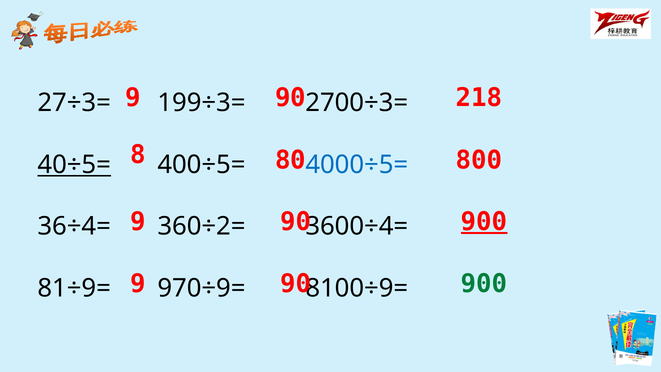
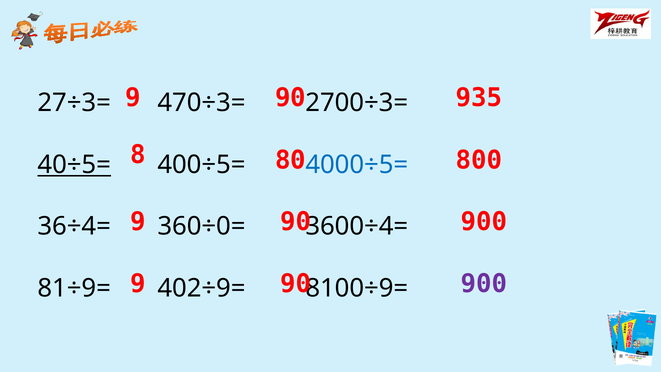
218: 218 -> 935
199÷3=: 199÷3= -> 470÷3=
900 at (484, 222) underline: present -> none
360÷2=: 360÷2= -> 360÷0=
900 at (484, 284) colour: green -> purple
970÷9=: 970÷9= -> 402÷9=
